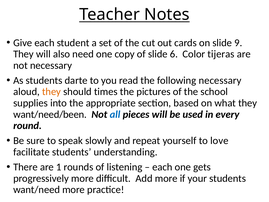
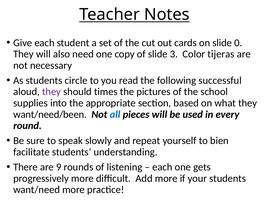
9: 9 -> 0
6: 6 -> 3
darte: darte -> circle
following necessary: necessary -> successful
they at (51, 92) colour: orange -> purple
love: love -> bien
1: 1 -> 9
